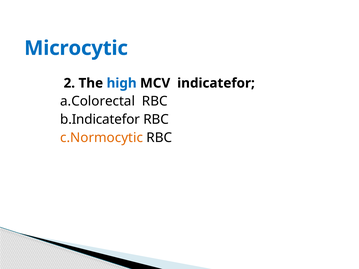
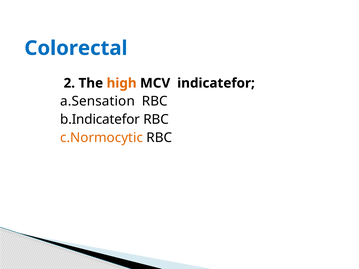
Microcytic: Microcytic -> Colorectal
high colour: blue -> orange
a.Colorectal: a.Colorectal -> a.Sensation
